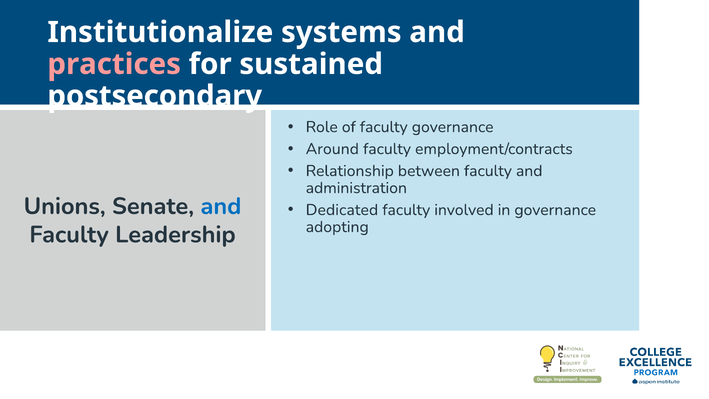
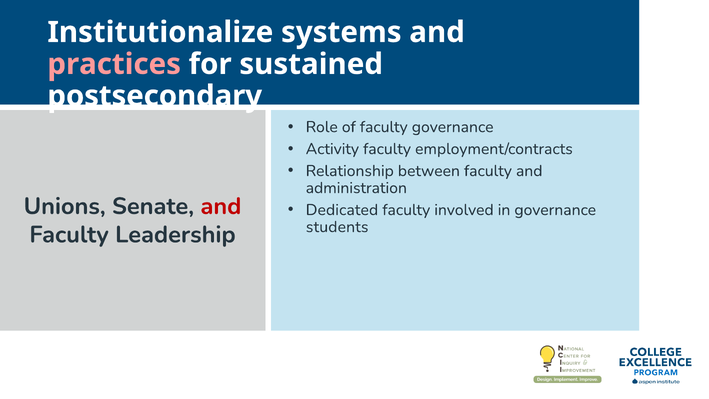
Around: Around -> Activity
and at (221, 206) colour: blue -> red
adopting: adopting -> students
